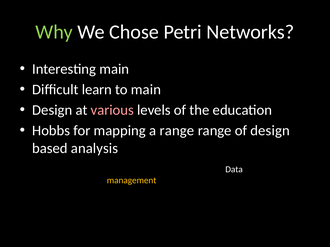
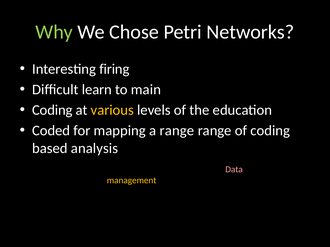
Interesting main: main -> firing
Design at (52, 110): Design -> Coding
various colour: pink -> yellow
Hobbs: Hobbs -> Coded
of design: design -> coding
Data colour: white -> pink
